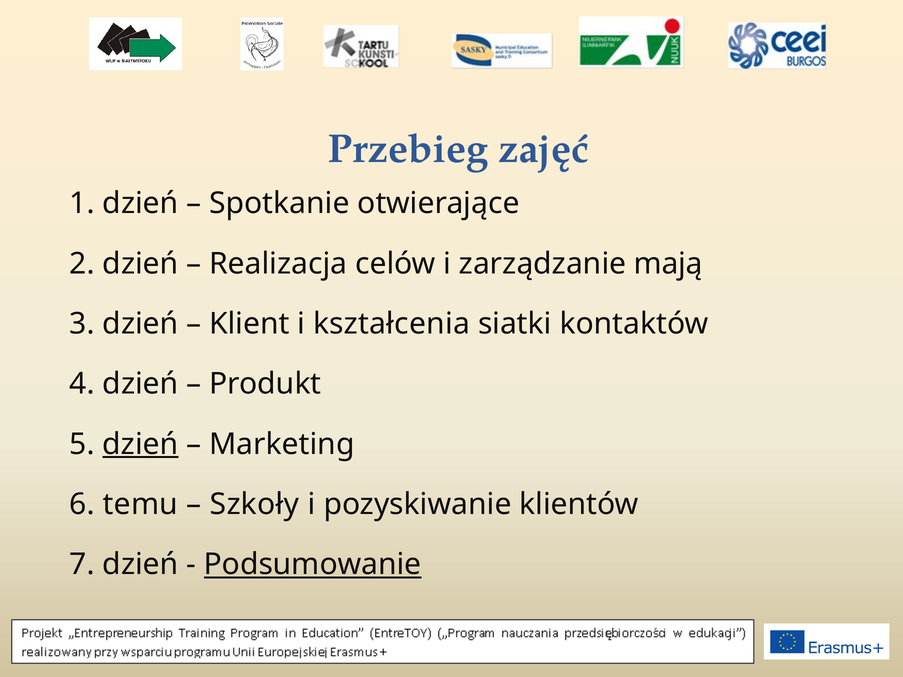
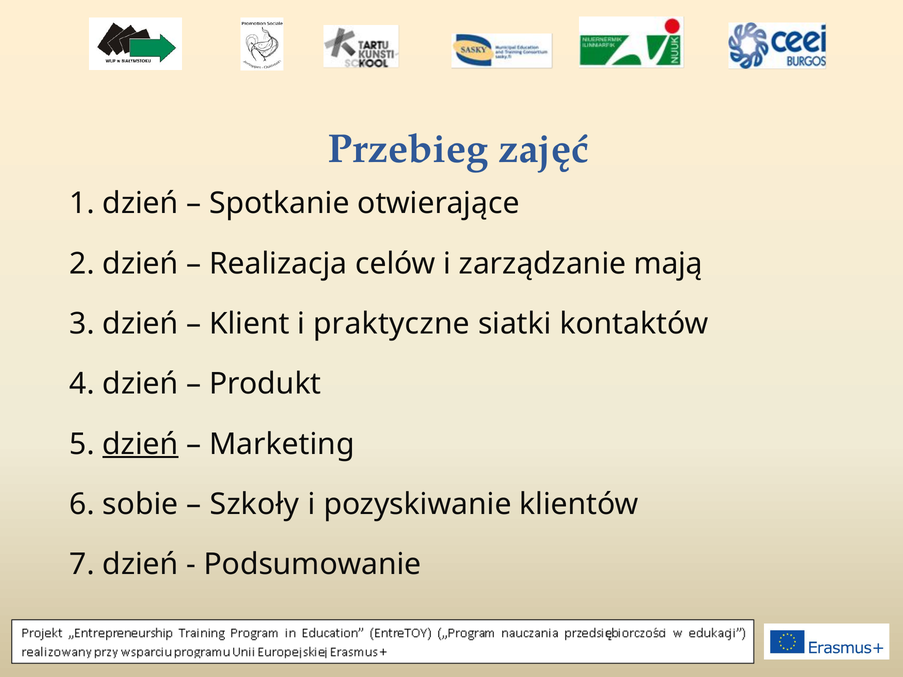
kształcenia: kształcenia -> praktyczne
temu: temu -> sobie
Podsumowanie underline: present -> none
